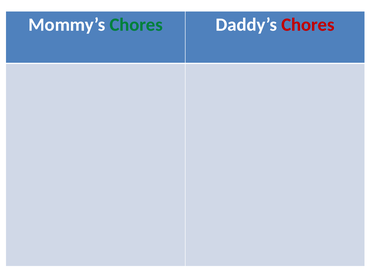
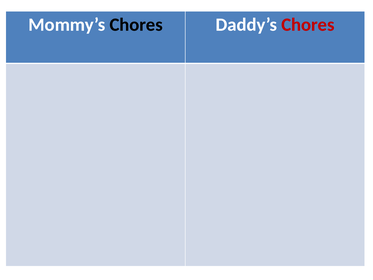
Chores at (136, 25) colour: green -> black
